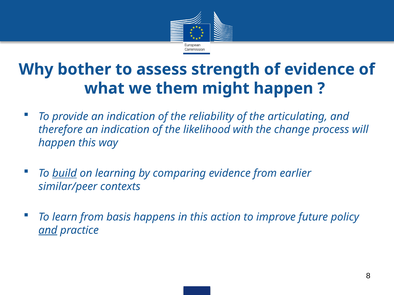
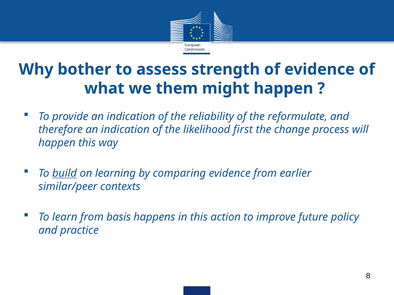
articulating: articulating -> reformulate
with: with -> first
and at (48, 231) underline: present -> none
